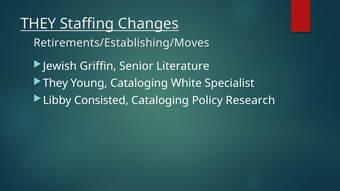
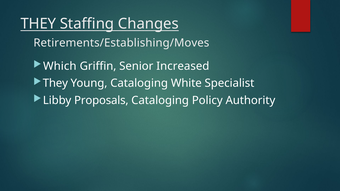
Jewish: Jewish -> Which
Literature: Literature -> Increased
Consisted: Consisted -> Proposals
Research: Research -> Authority
